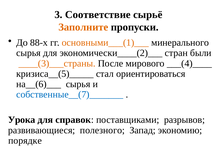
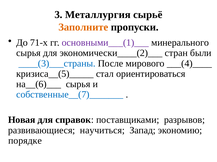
Соответствие: Соответствие -> Металлургия
88-х: 88-х -> 71-х
основными___(1)___ colour: orange -> purple
____(3)___страны colour: orange -> blue
Урока: Урока -> Новая
полезного: полезного -> научиться
